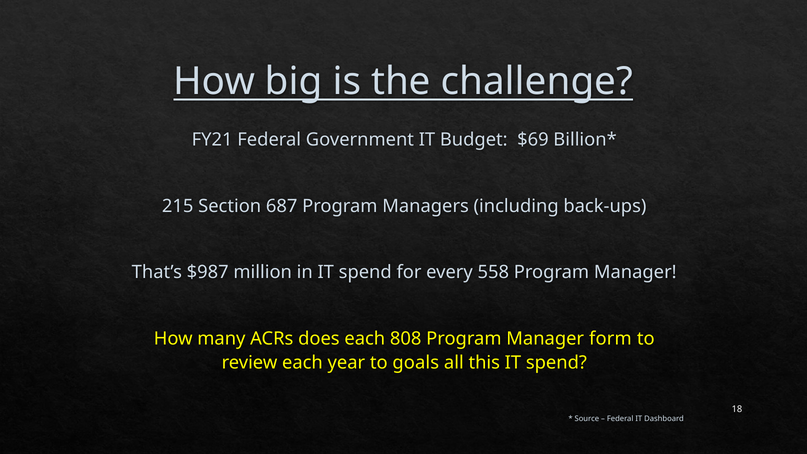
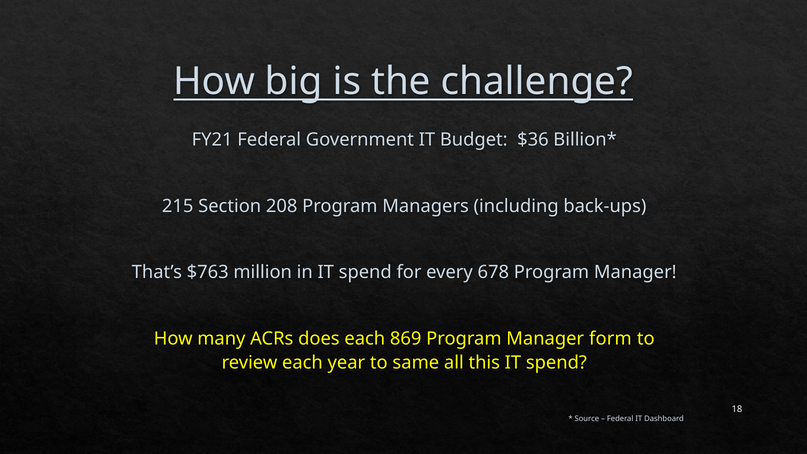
$69: $69 -> $36
687: 687 -> 208
$987: $987 -> $763
558: 558 -> 678
808: 808 -> 869
goals: goals -> same
